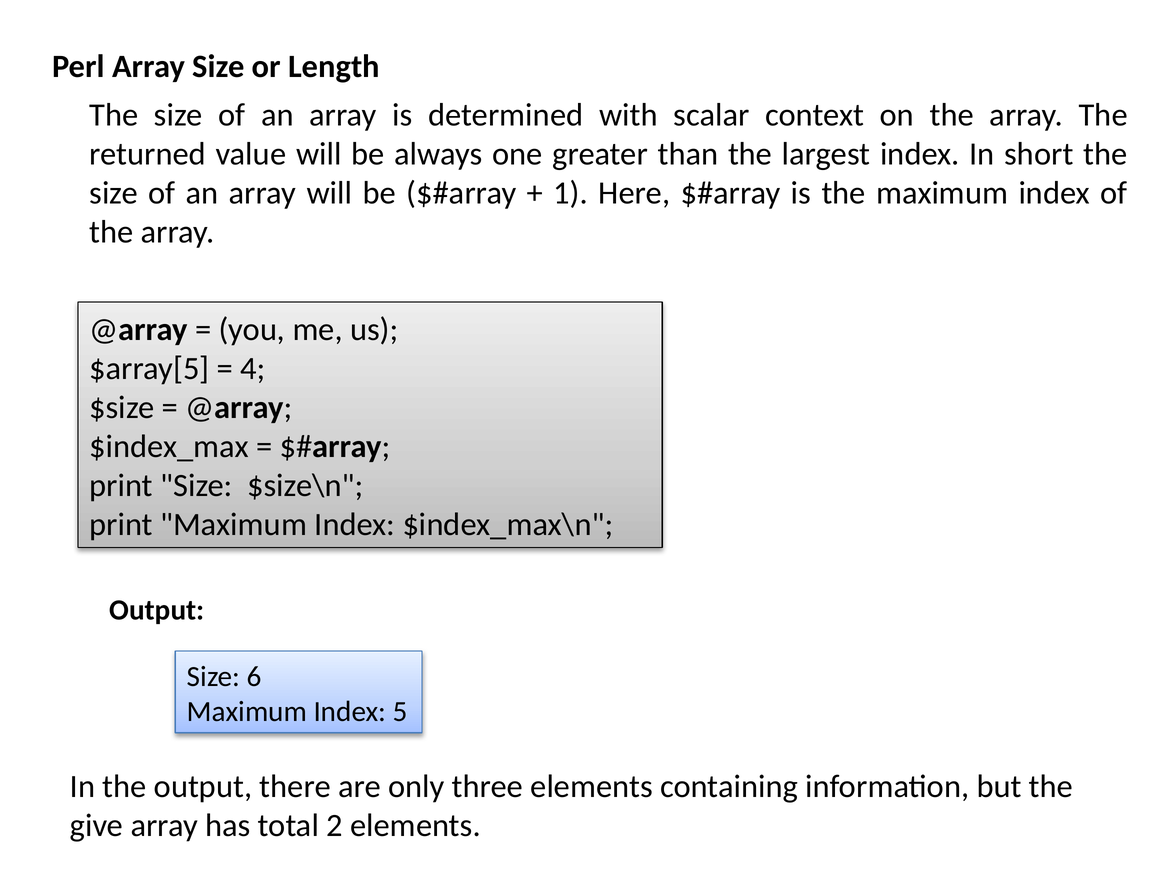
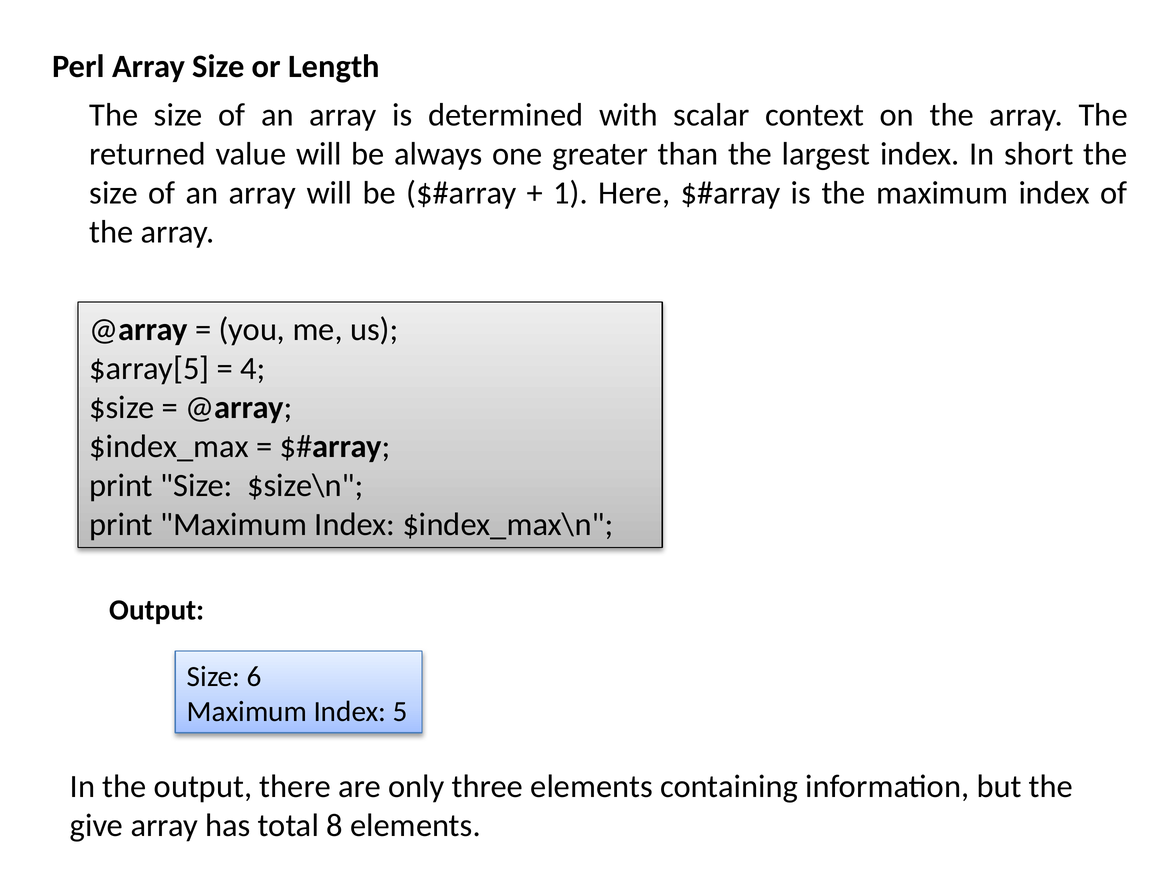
2: 2 -> 8
